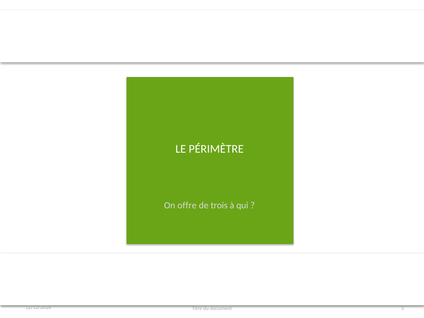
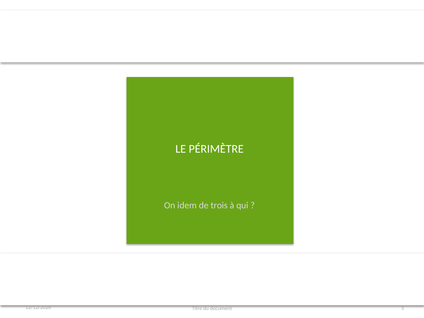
offre: offre -> idem
